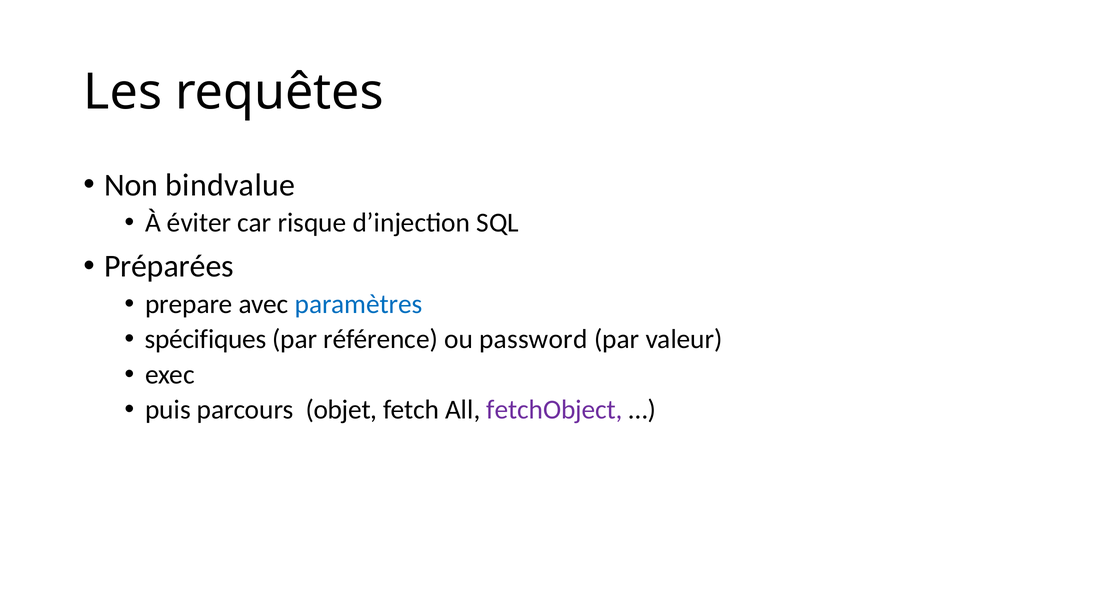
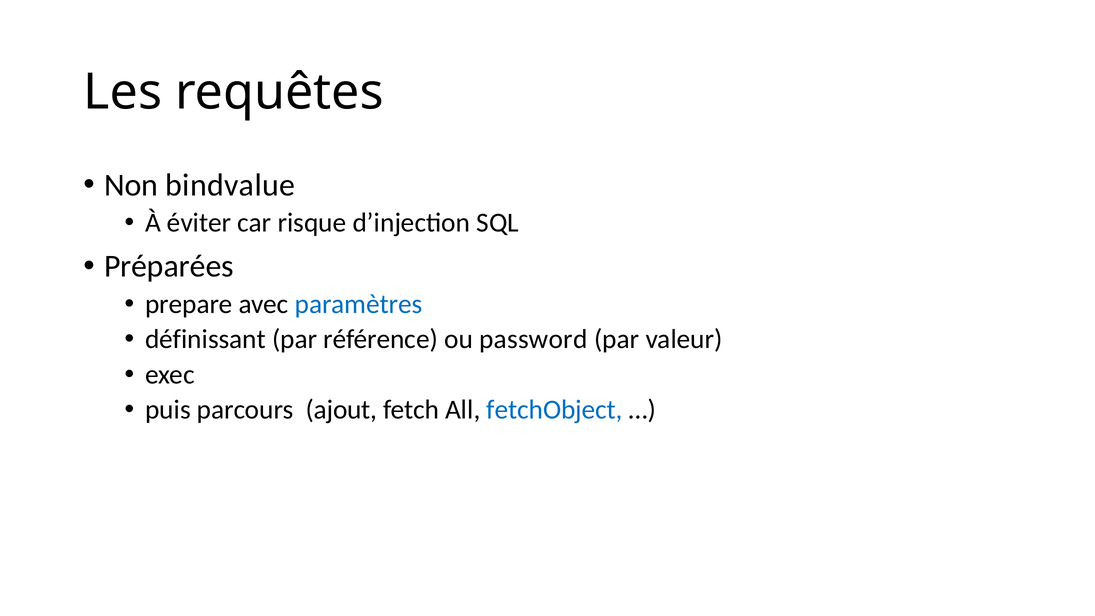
spécifiques: spécifiques -> définissant
objet: objet -> ajout
fetchObject colour: purple -> blue
